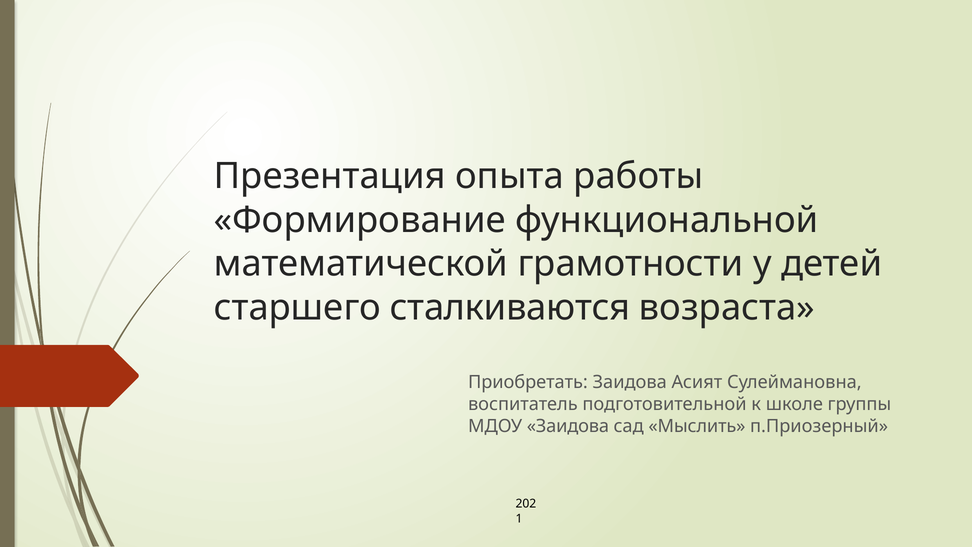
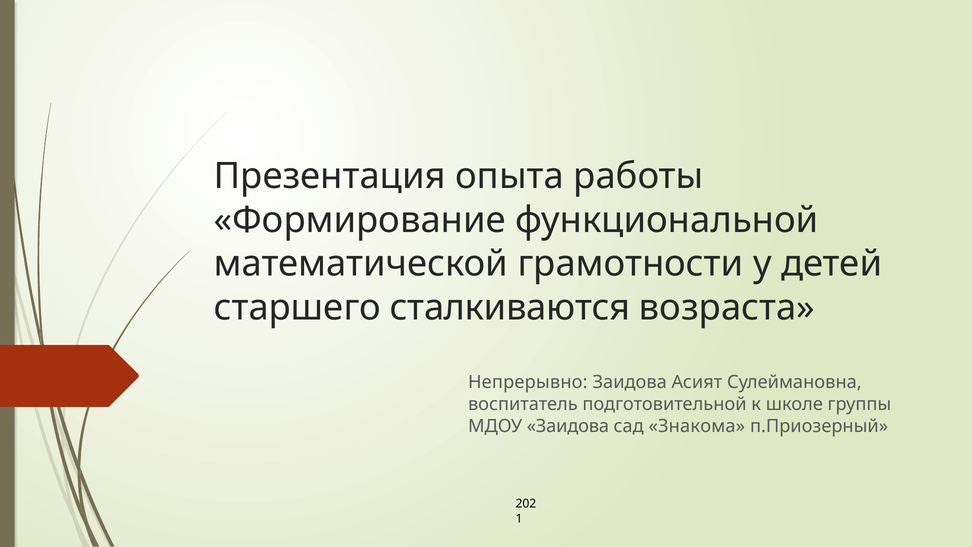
Приобретать: Приобретать -> Непрерывно
Мыслить: Мыслить -> Знакома
